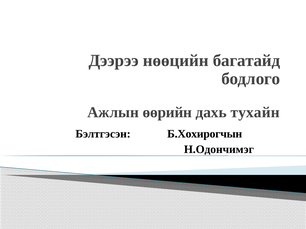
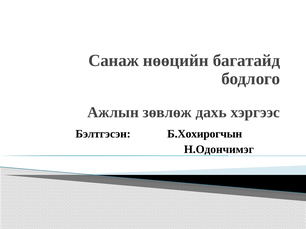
Дээрээ: Дээрээ -> Санаж
өөрийн: өөрийн -> зөвлөж
тухайн: тухайн -> хэргээс
